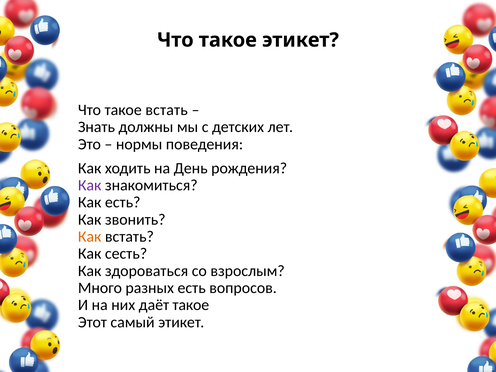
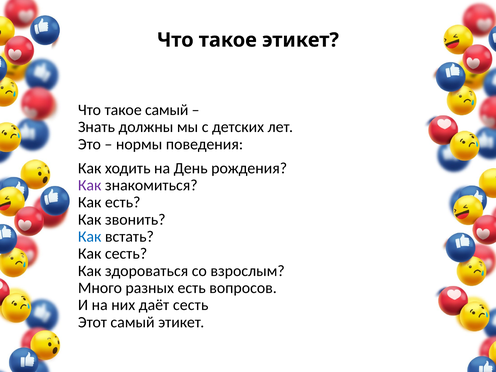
такое встать: встать -> самый
Как at (90, 237) colour: orange -> blue
даёт такое: такое -> сесть
